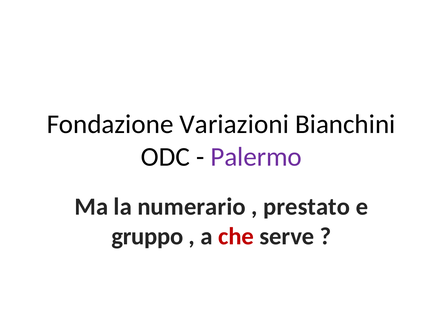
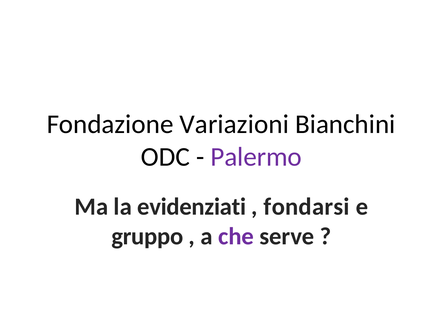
numerario: numerario -> evidenziati
prestato: prestato -> fondarsi
che colour: red -> purple
